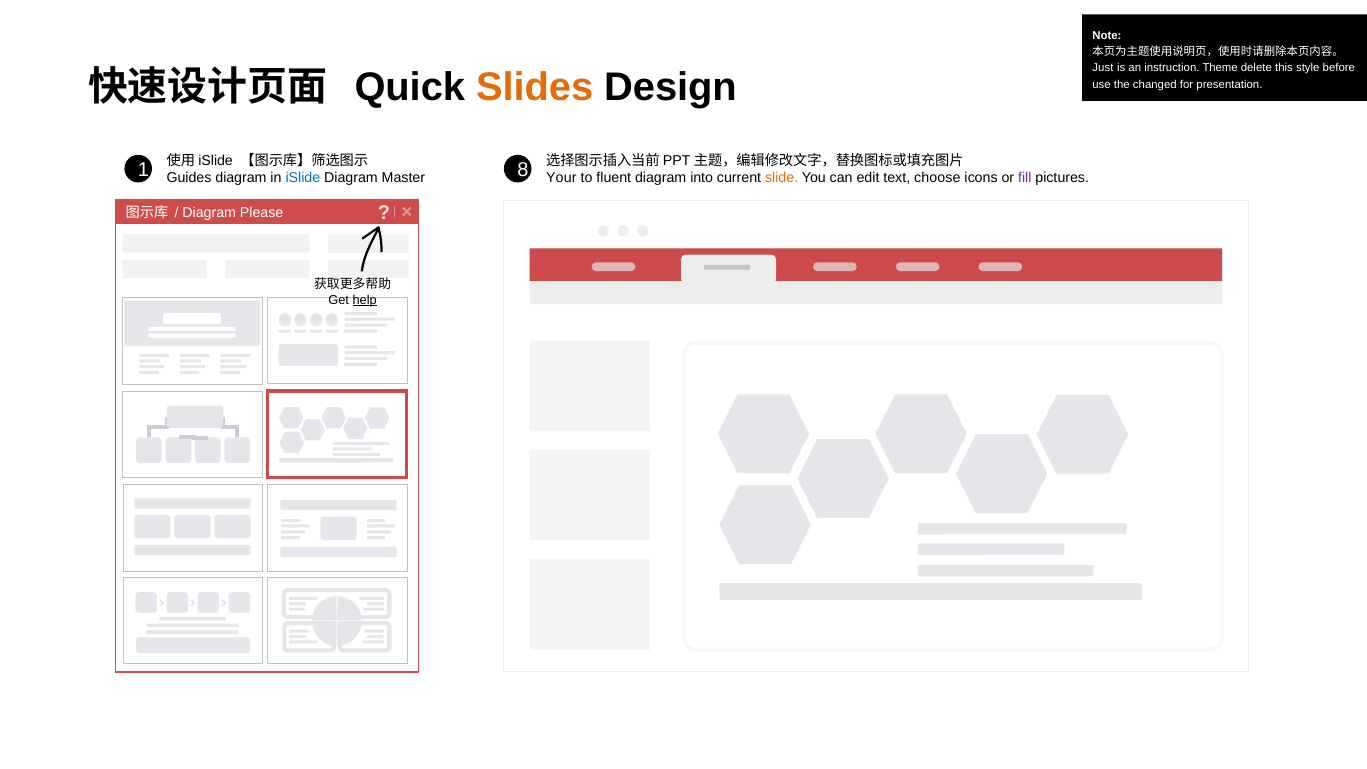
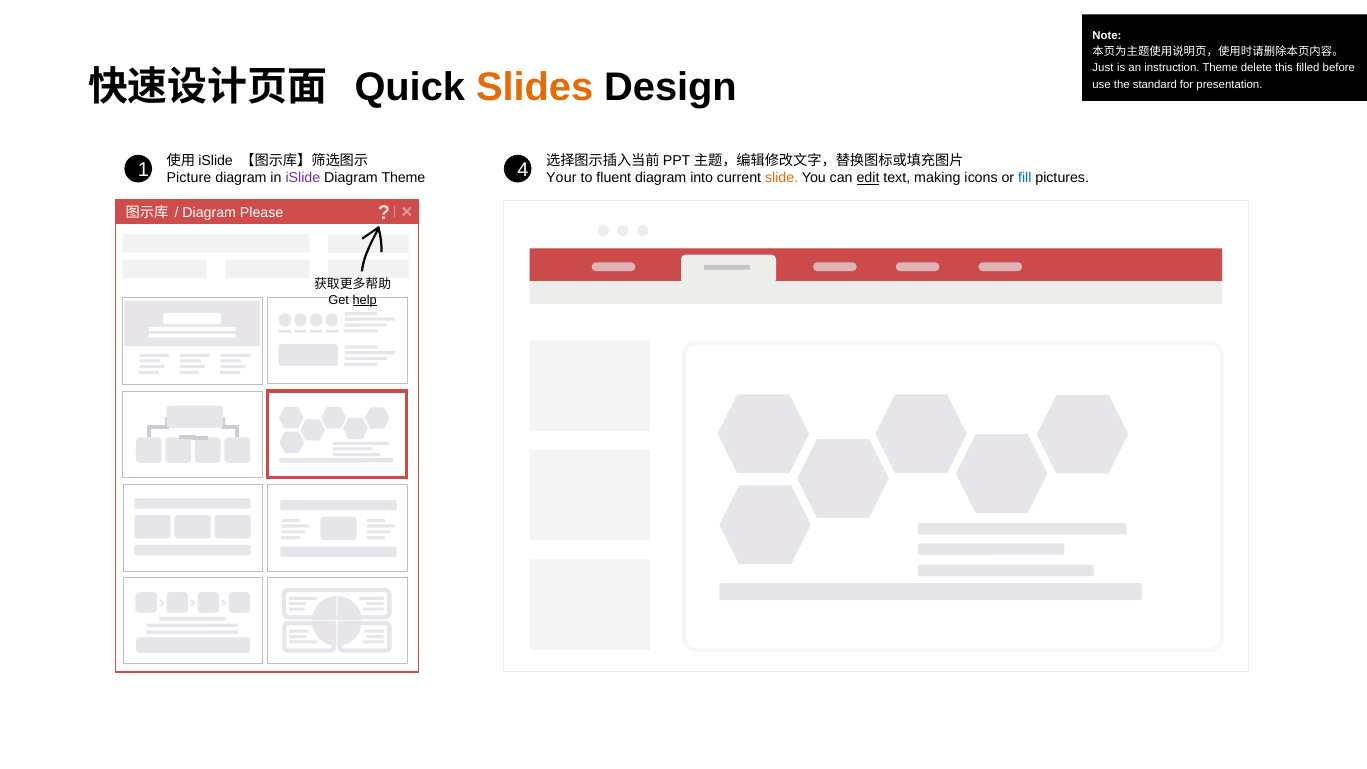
style: style -> filled
changed: changed -> standard
8: 8 -> 4
Guides: Guides -> Picture
iSlide colour: blue -> purple
Diagram Master: Master -> Theme
edit underline: none -> present
choose: choose -> making
fill colour: purple -> blue
